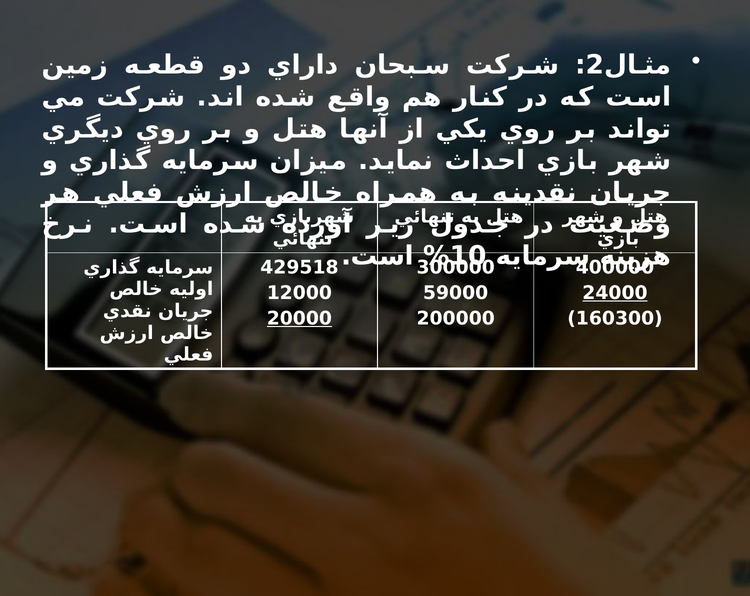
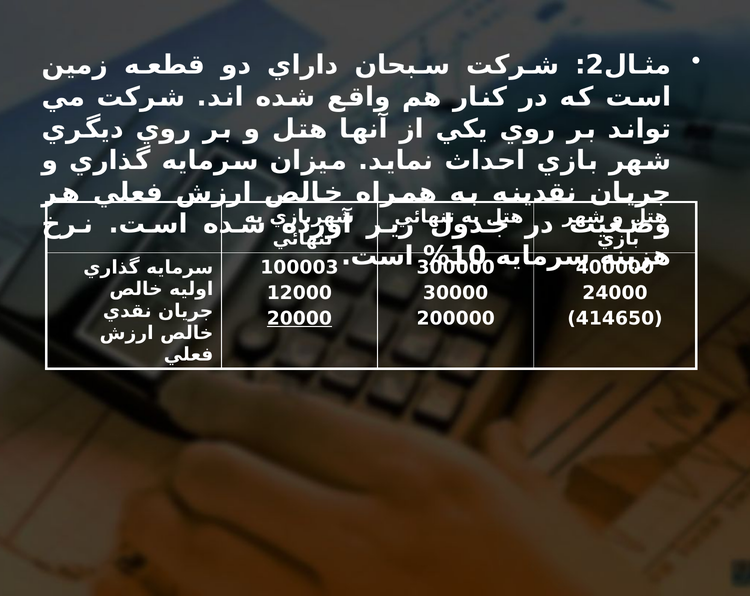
429518: 429518 -> 100003
59000: 59000 -> 30000
24000 underline: present -> none
160300: 160300 -> 414650
